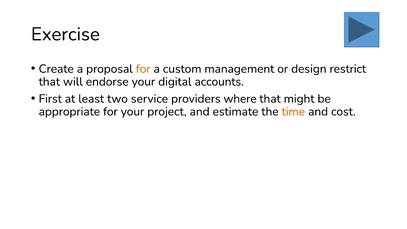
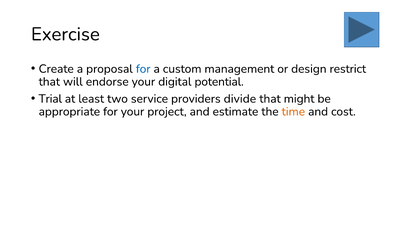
for at (143, 69) colour: orange -> blue
accounts: accounts -> potential
First: First -> Trial
where: where -> divide
